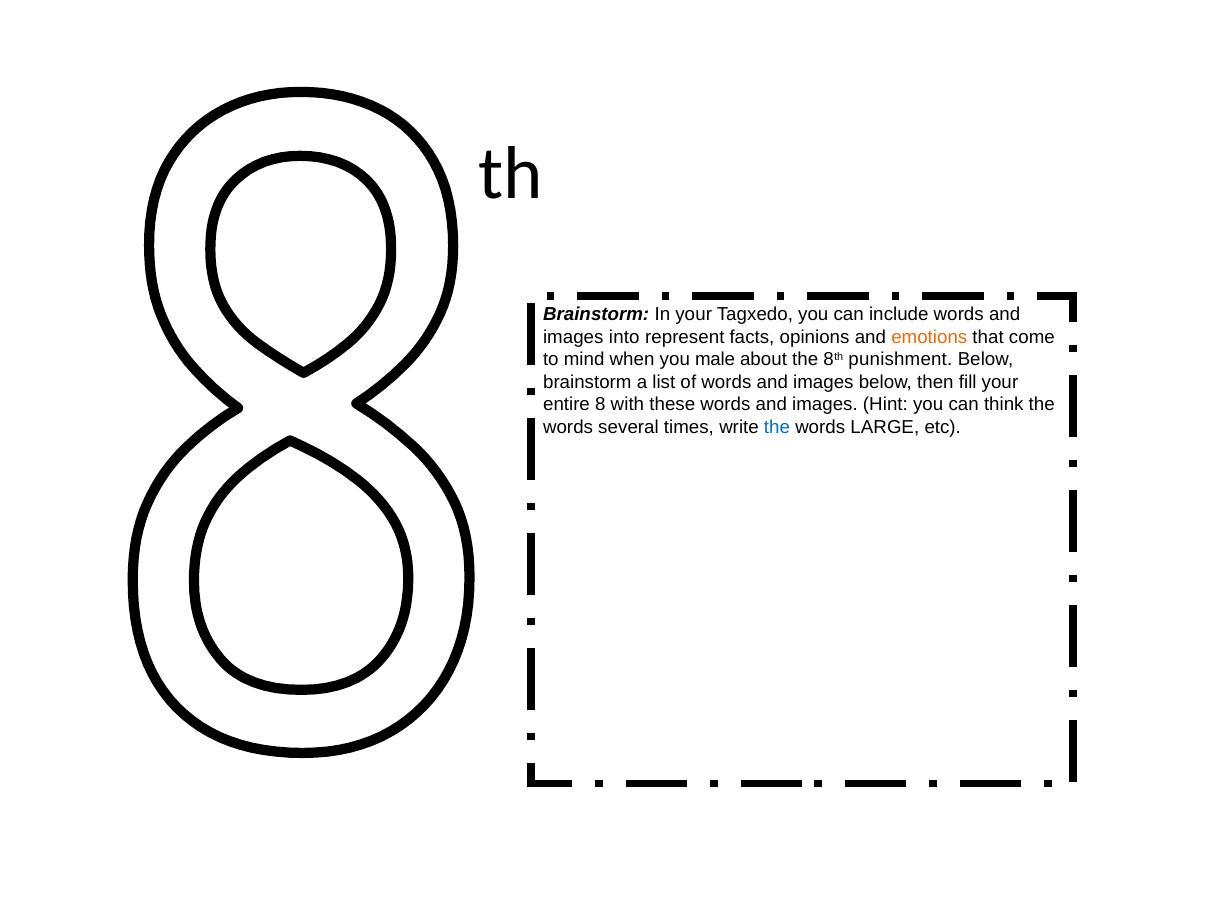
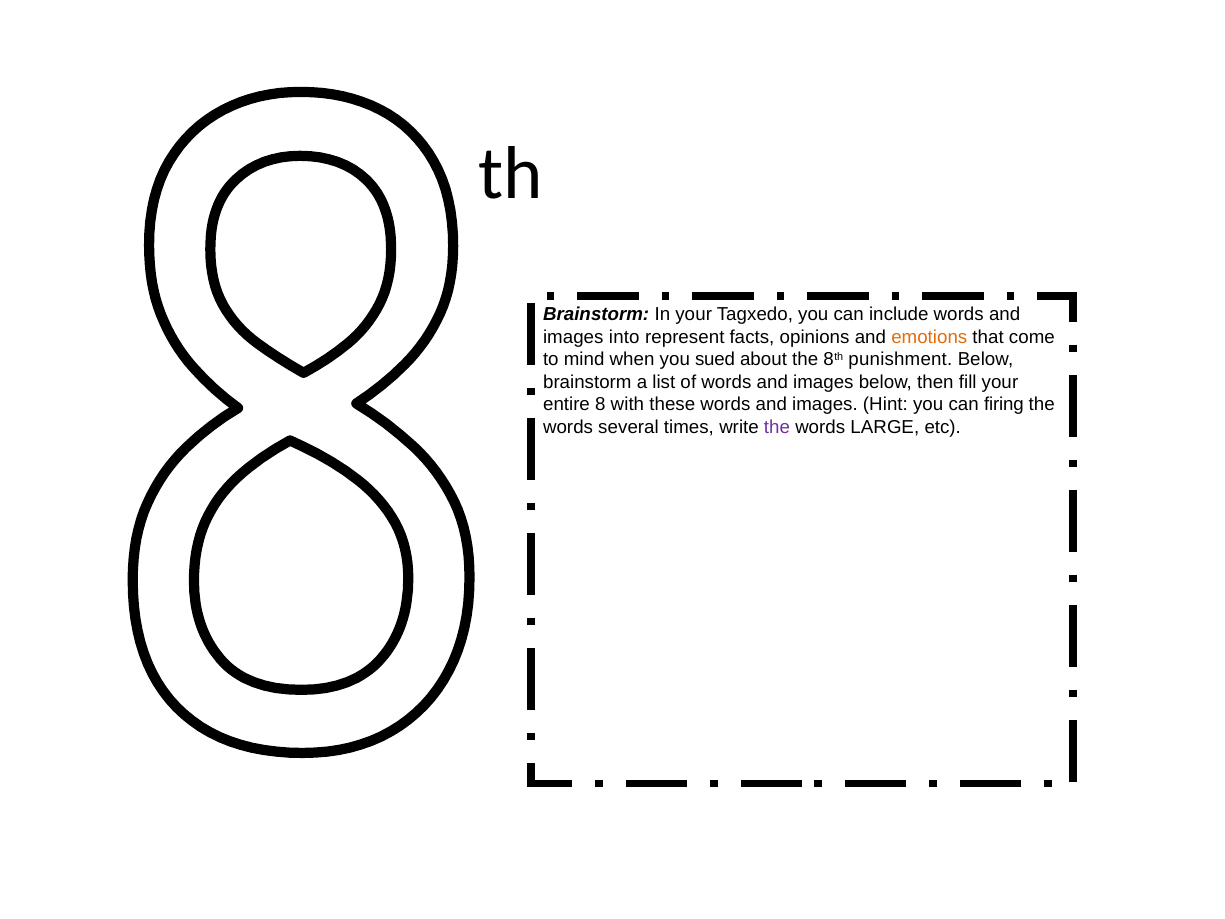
male: male -> sued
think: think -> firing
the at (777, 427) colour: blue -> purple
